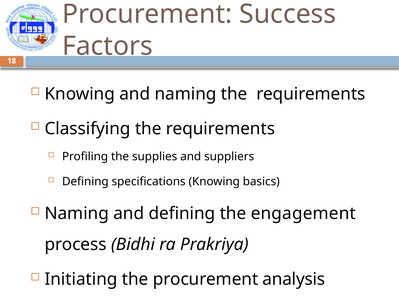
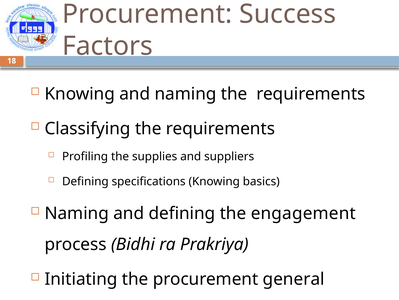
analysis: analysis -> general
